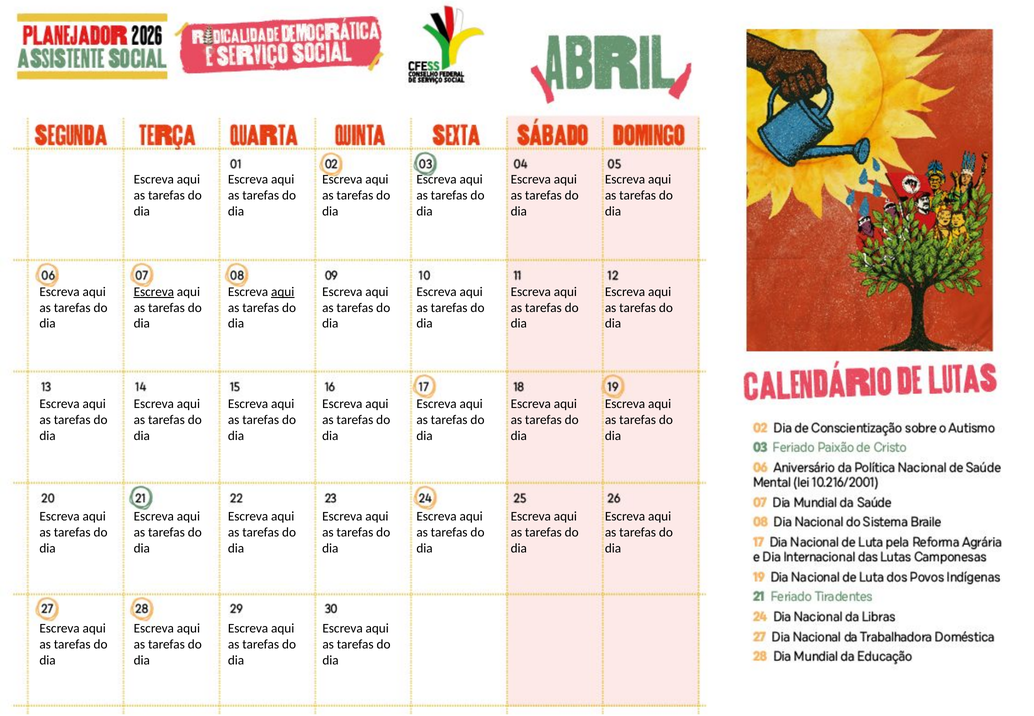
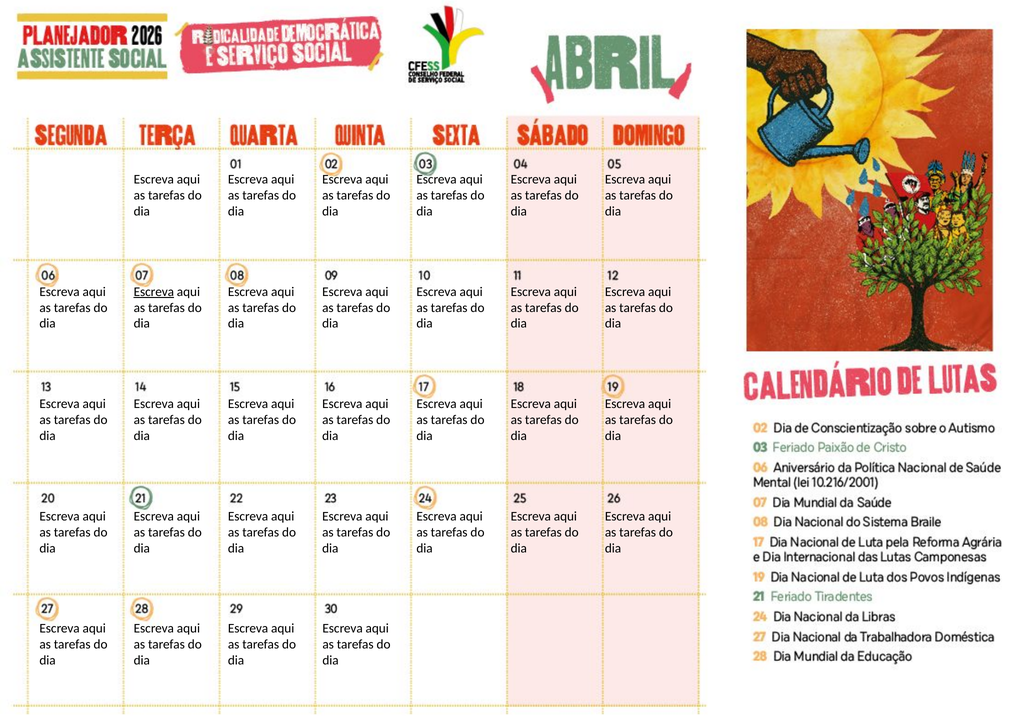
aqui at (283, 292) underline: present -> none
